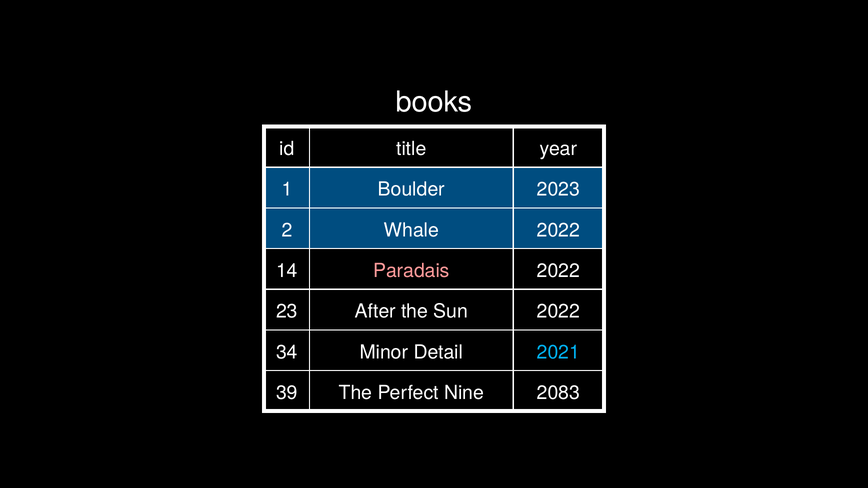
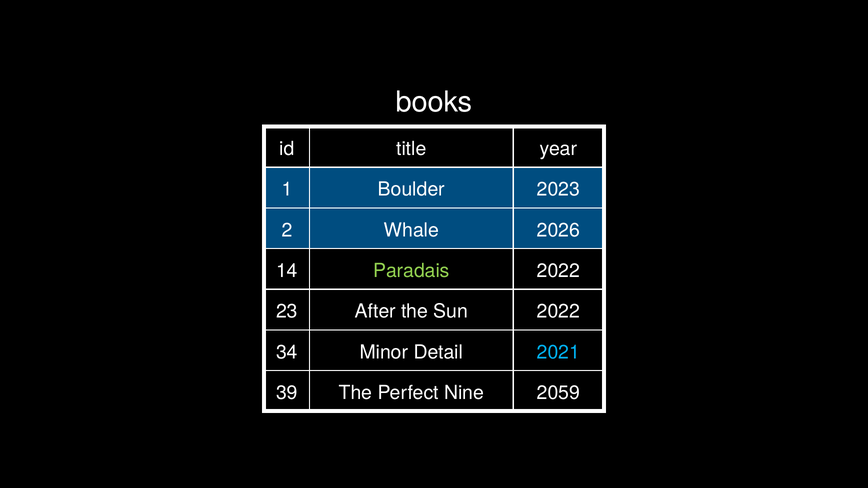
Whale 2022: 2022 -> 2026
Paradais colour: pink -> light green
2083: 2083 -> 2059
